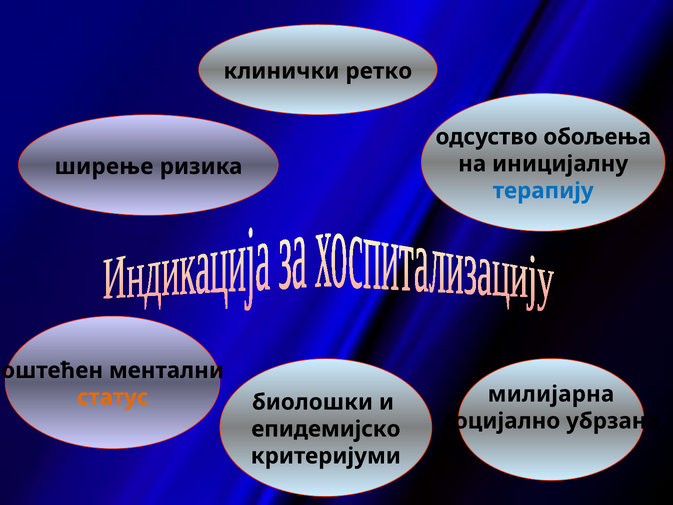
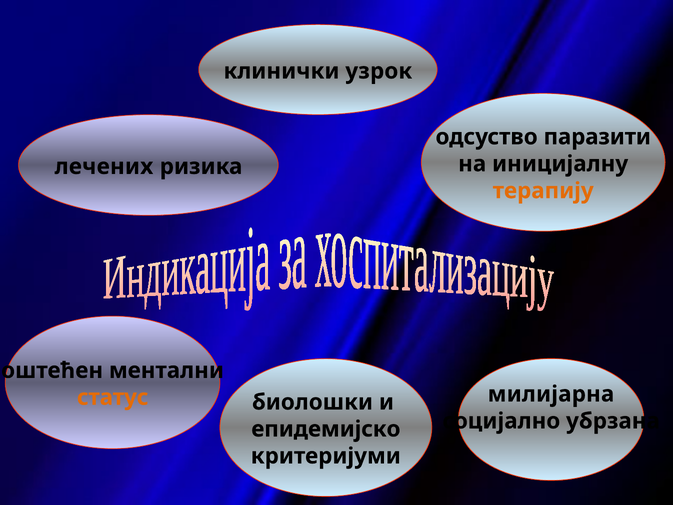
ретко: ретко -> узрок
обољења: обољења -> паразити
ширење: ширење -> лечених
терапију colour: blue -> orange
